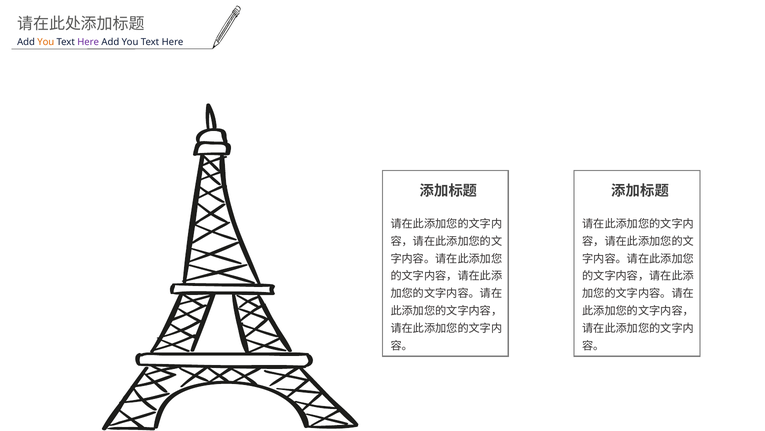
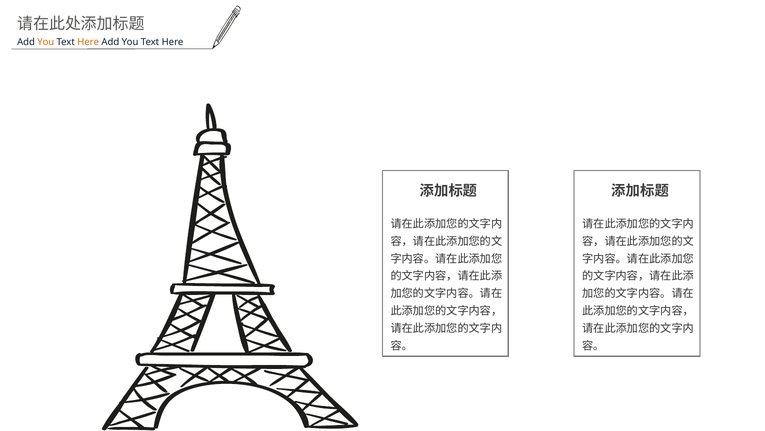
Here at (88, 42) colour: purple -> orange
